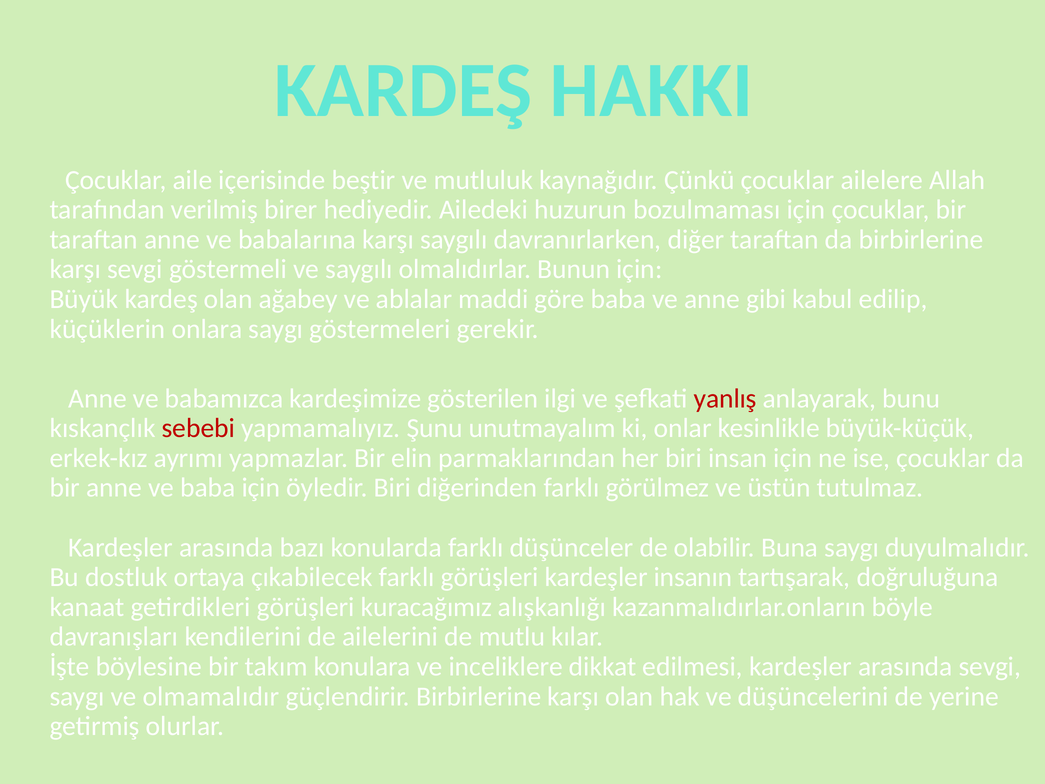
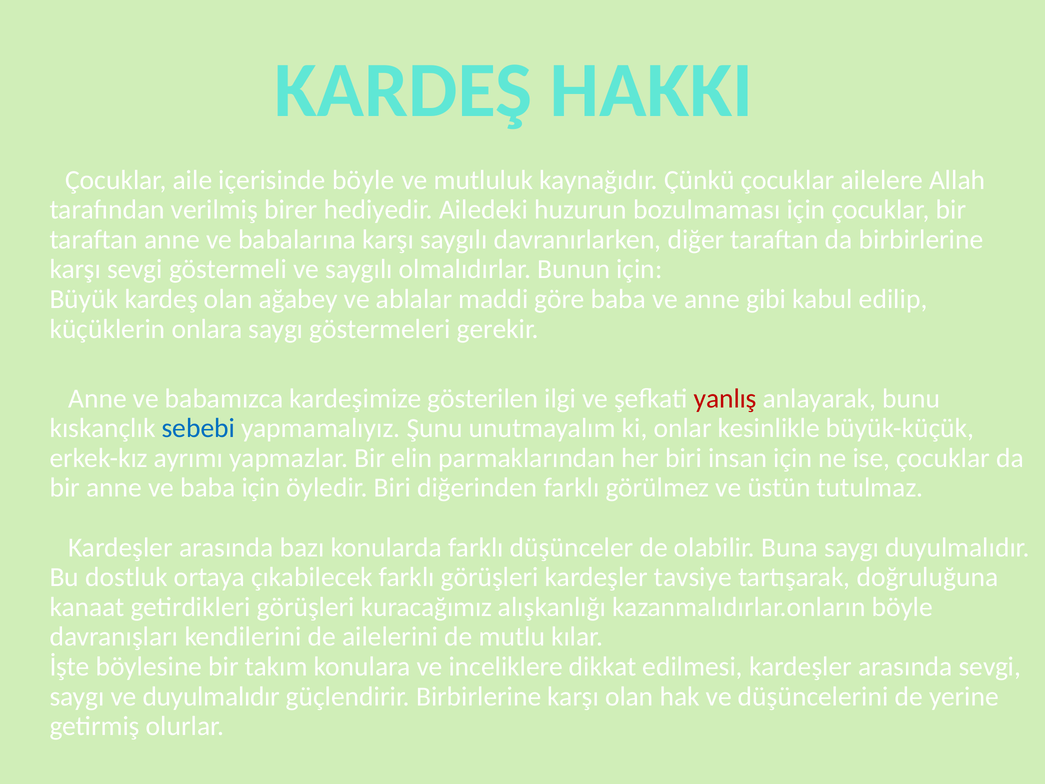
içerisinde beştir: beştir -> böyle
sebebi colour: red -> blue
insanın: insanın -> tavsiye
ve olmamalıdır: olmamalıdır -> duyulmalıdır
